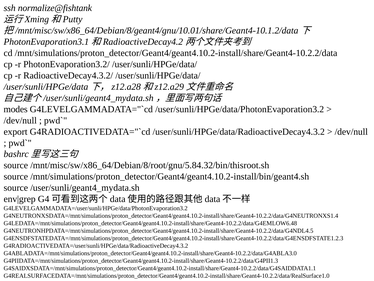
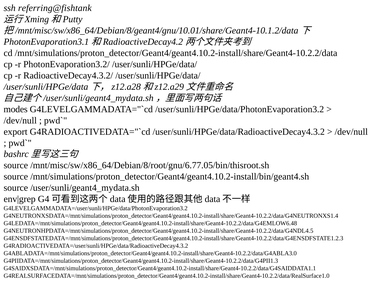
normalize@fishtank: normalize@fishtank -> referring@fishtank
/mnt/misc/sw/x86_64/Debian/8/root/gnu/5.84.32/bin/thisroot.sh: /mnt/misc/sw/x86_64/Debian/8/root/gnu/5.84.32/bin/thisroot.sh -> /mnt/misc/sw/x86_64/Debian/8/root/gnu/6.77.05/bin/thisroot.sh
